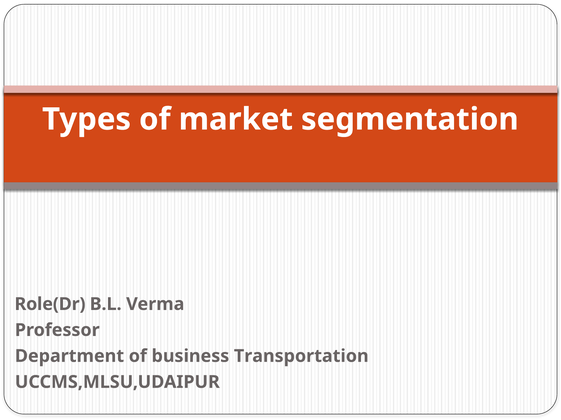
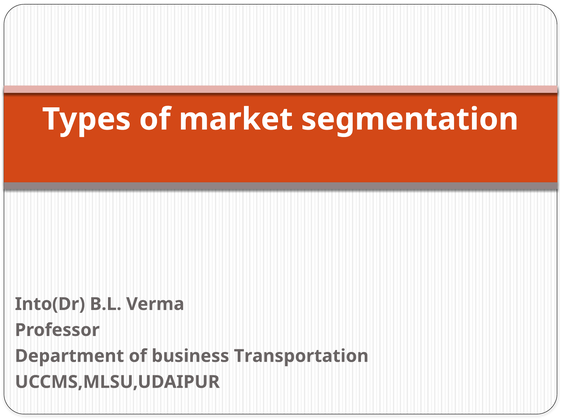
Role(Dr: Role(Dr -> Into(Dr
